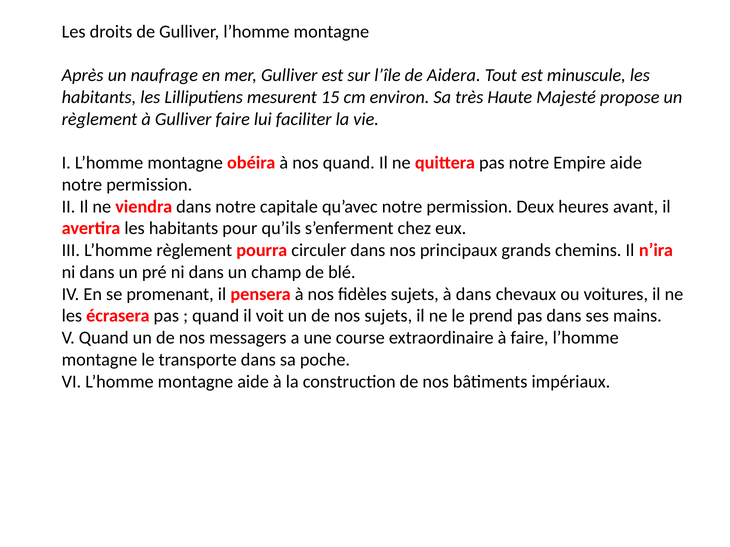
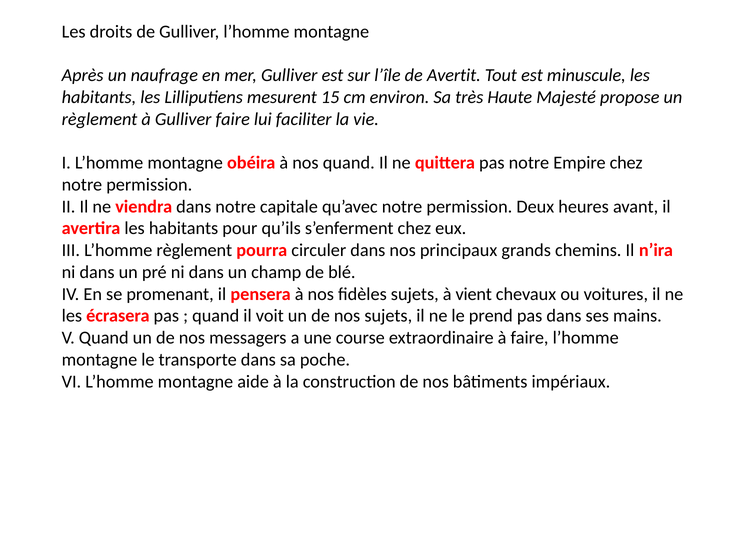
Aidera: Aidera -> Avertit
Empire aide: aide -> chez
à dans: dans -> vient
